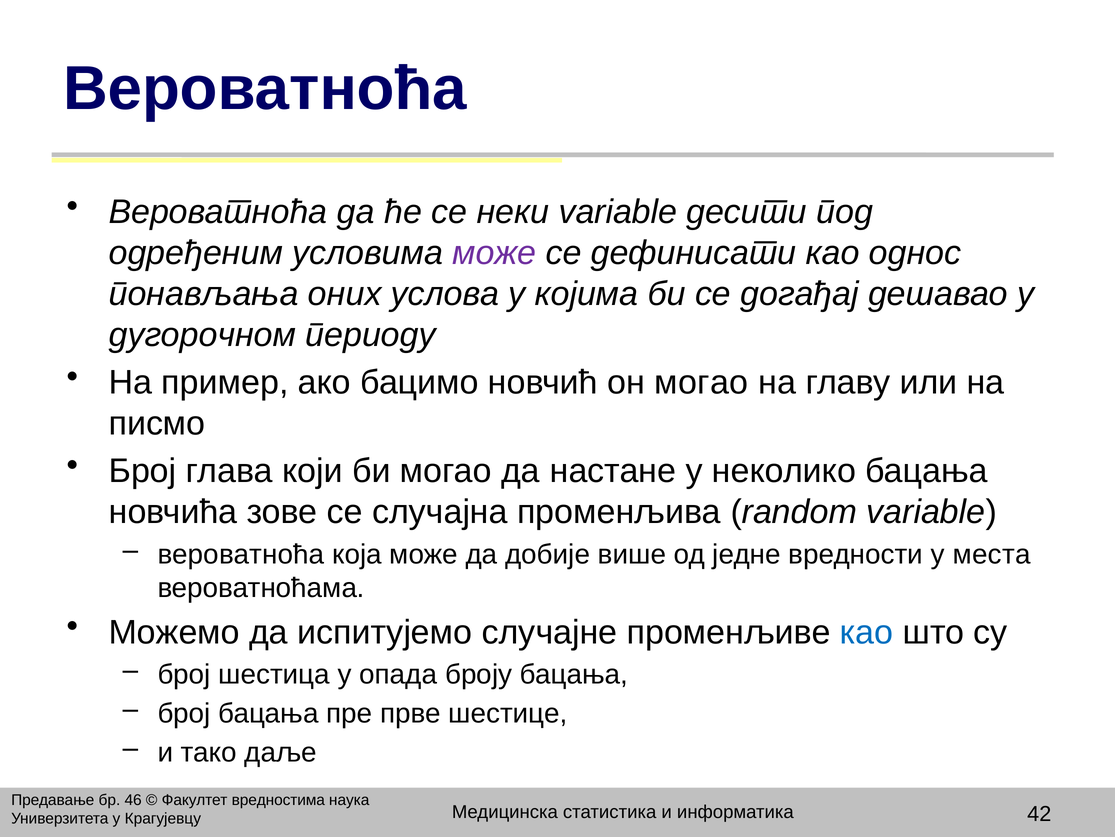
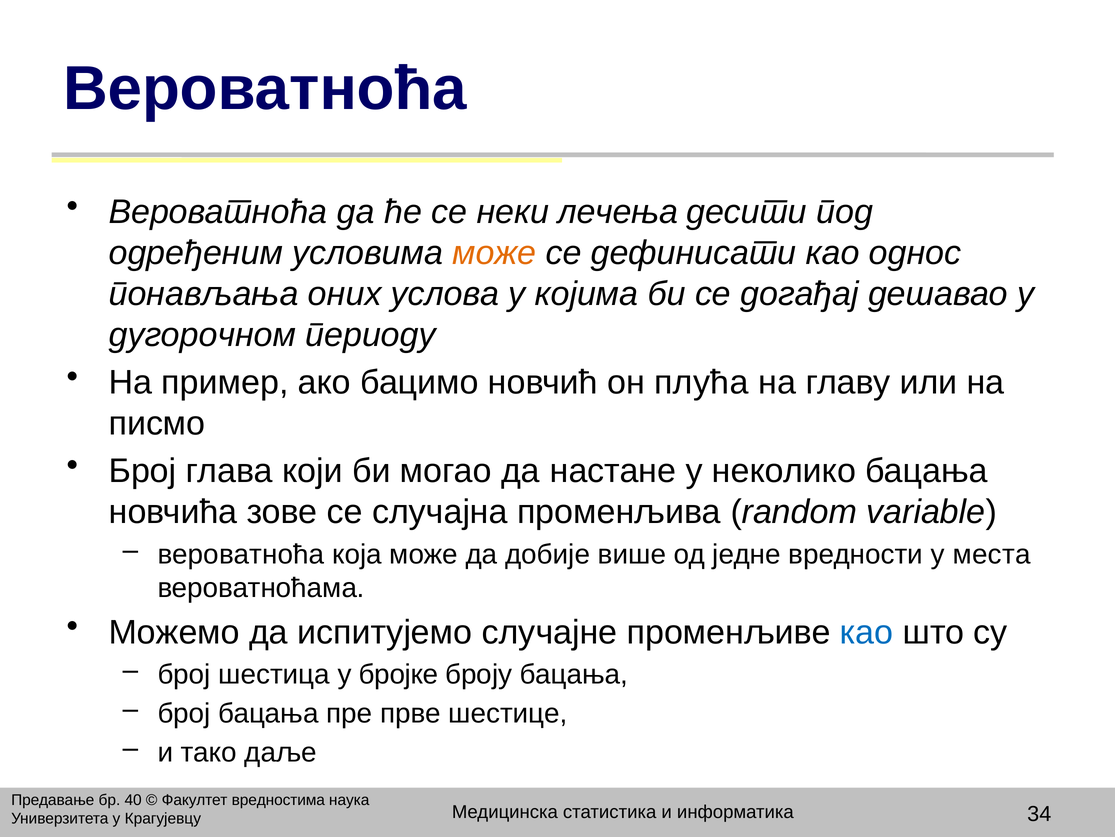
неки variable: variable -> лечења
може at (494, 253) colour: purple -> orange
он могао: могао -> плућа
опада: опада -> бројке
46: 46 -> 40
42: 42 -> 34
